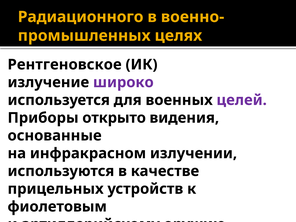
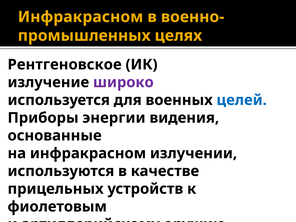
Радиационного at (81, 17): Радиационного -> Инфракрасном
целей colour: purple -> blue
открыто: открыто -> энергии
